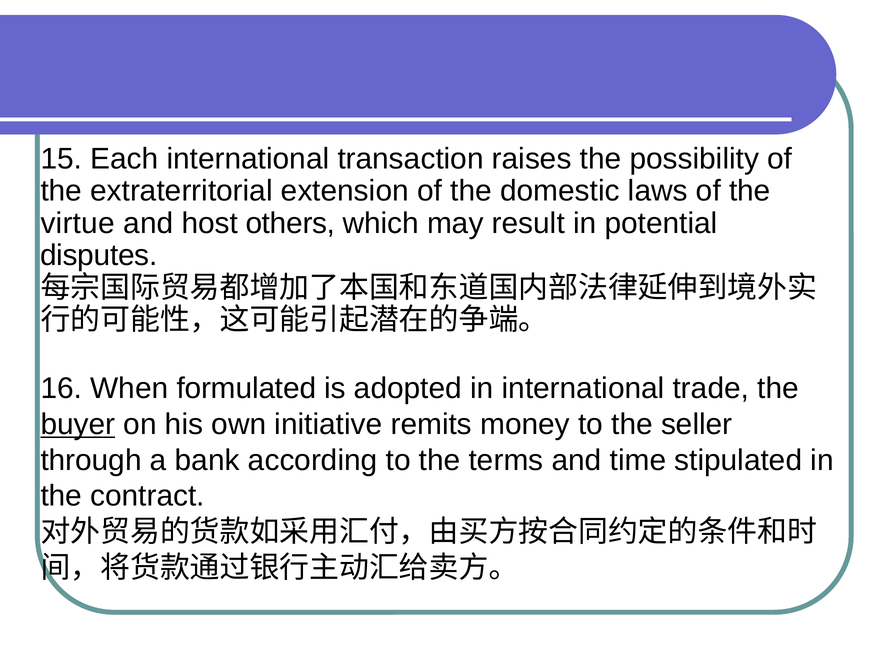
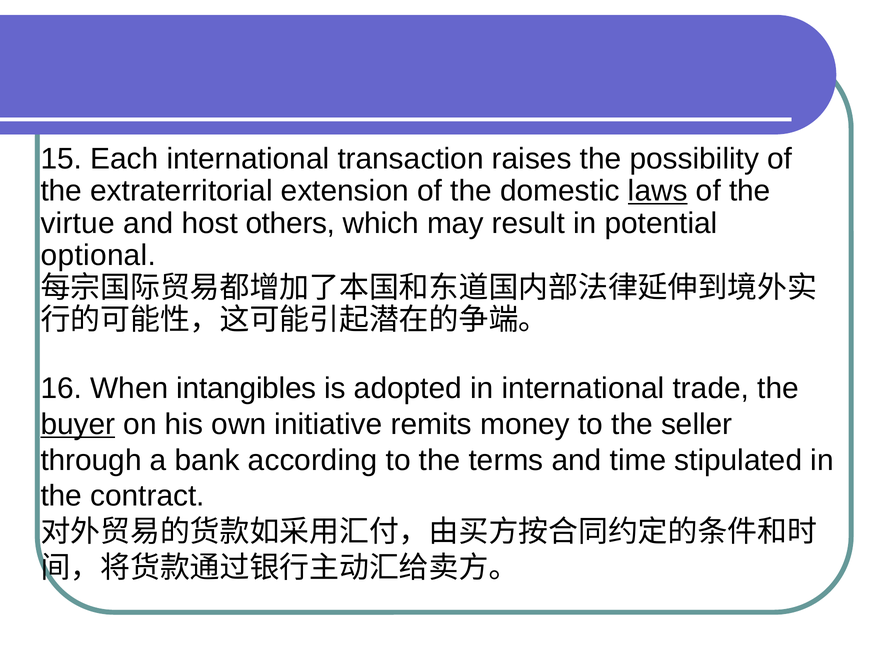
laws underline: none -> present
disputes: disputes -> optional
formulated: formulated -> intangibles
